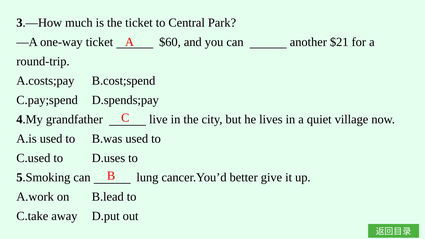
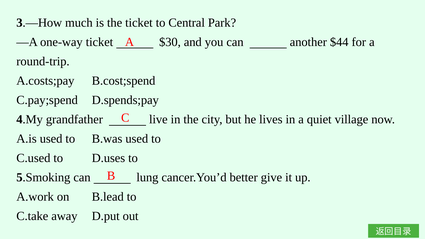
$60: $60 -> $30
$21: $21 -> $44
